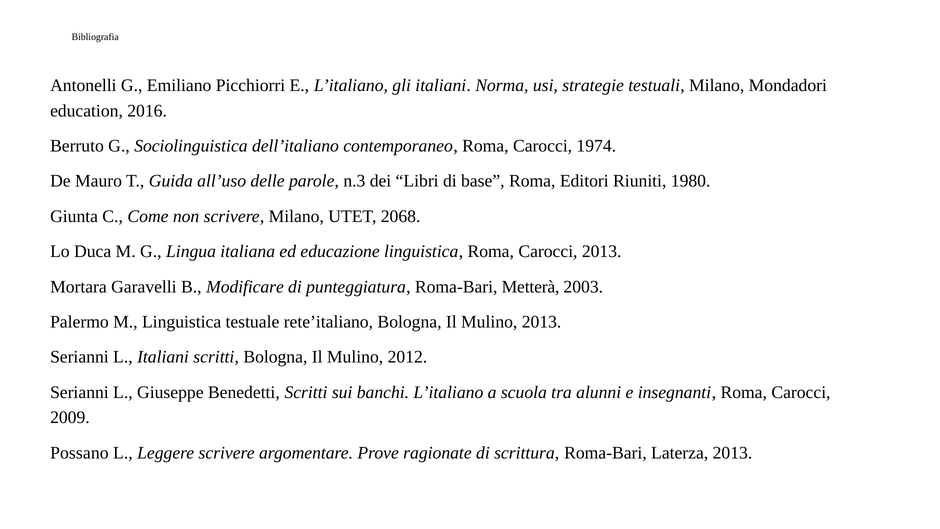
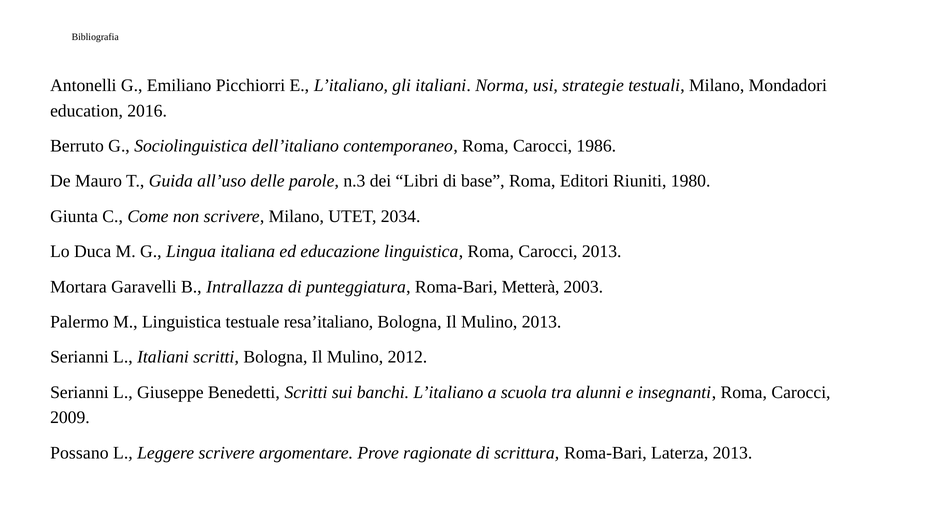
1974: 1974 -> 1986
2068: 2068 -> 2034
Modificare: Modificare -> Intrallazza
rete’italiano: rete’italiano -> resa’italiano
